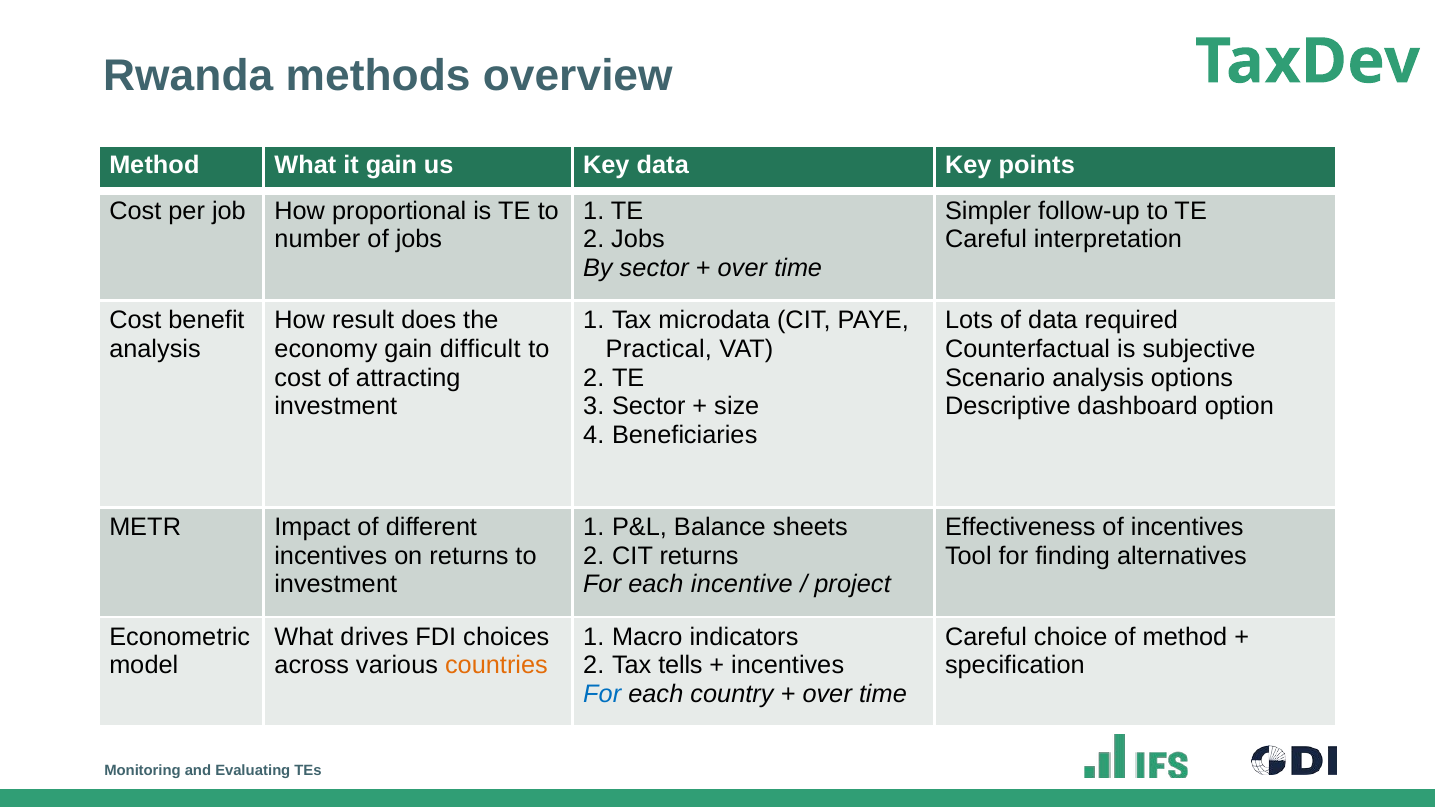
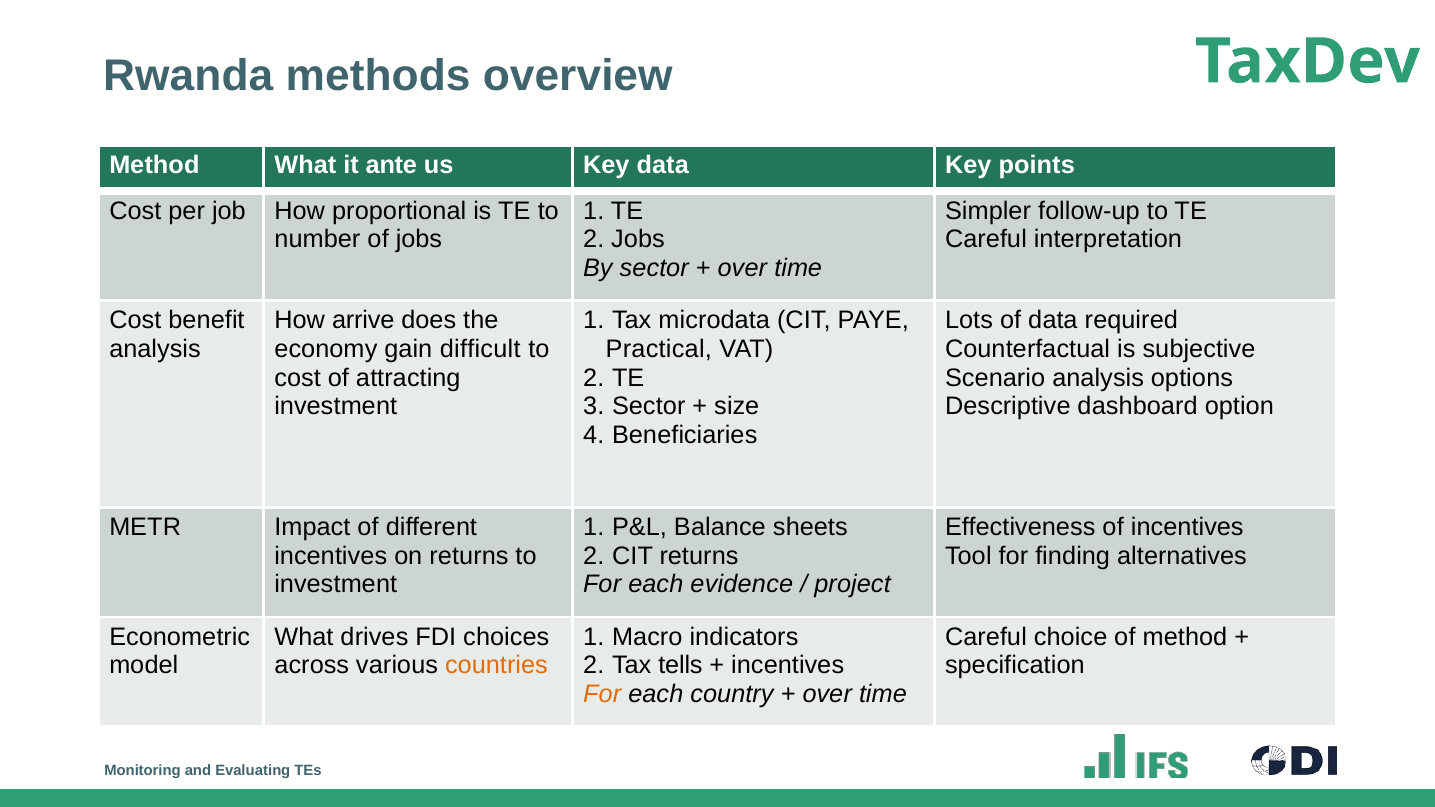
it gain: gain -> ante
result: result -> arrive
incentive: incentive -> evidence
For at (602, 694) colour: blue -> orange
